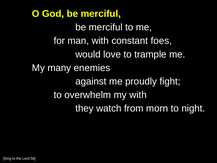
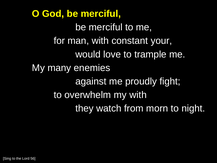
foes: foes -> your
